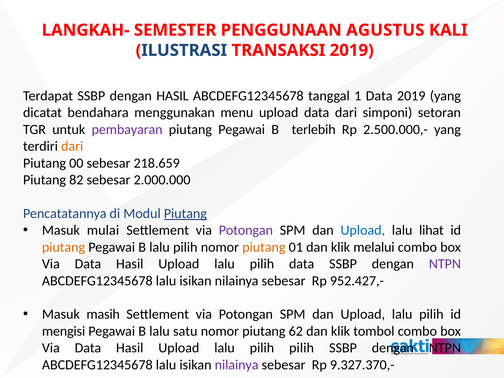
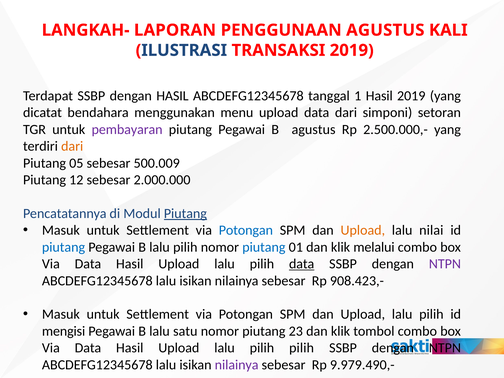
SEMESTER: SEMESTER -> LAPORAN
1 Data: Data -> Hasil
B terlebih: terlebih -> agustus
00: 00 -> 05
218.659: 218.659 -> 500.009
82: 82 -> 12
mulai at (103, 230): mulai -> untuk
Potongan at (246, 230) colour: purple -> blue
Upload at (363, 230) colour: blue -> orange
lihat: lihat -> nilai
piutang at (64, 247) colour: orange -> blue
piutang at (264, 247) colour: orange -> blue
data at (302, 264) underline: none -> present
952.427,-: 952.427,- -> 908.423,-
masih at (103, 314): masih -> untuk
62: 62 -> 23
9.327.370,-: 9.327.370,- -> 9.979.490,-
